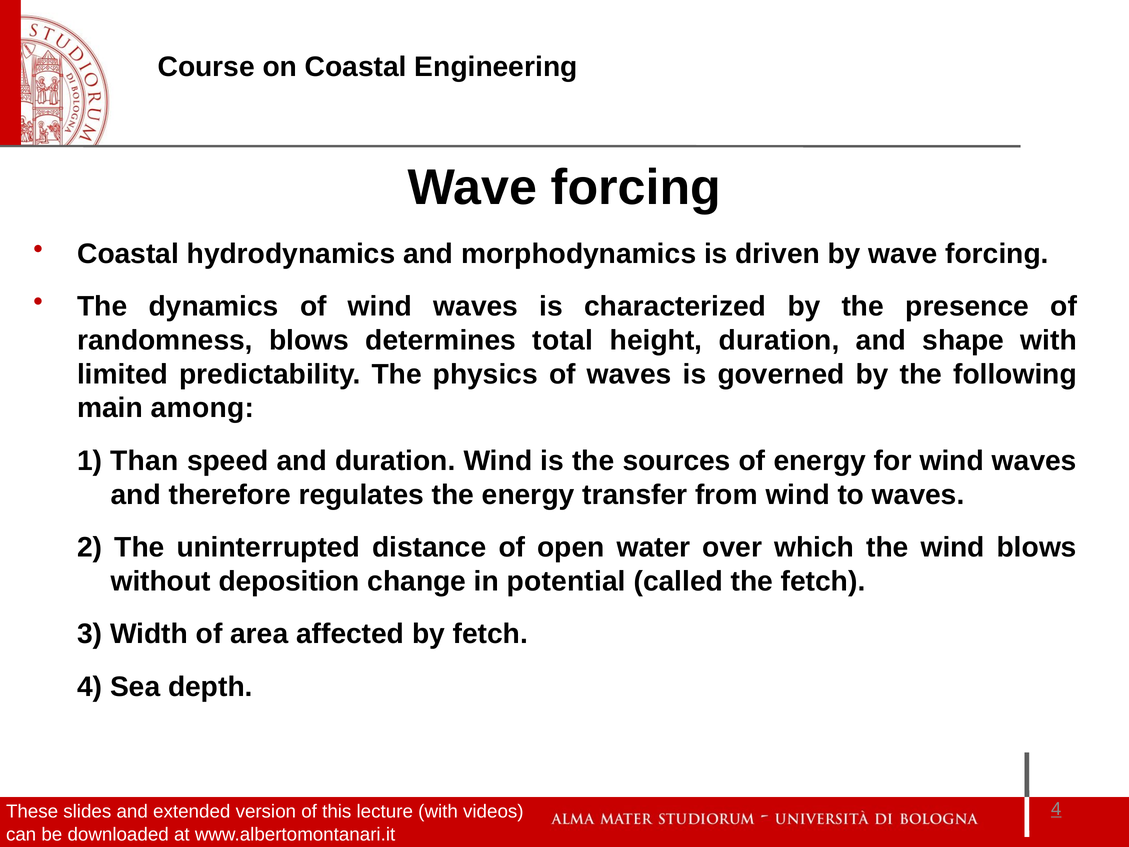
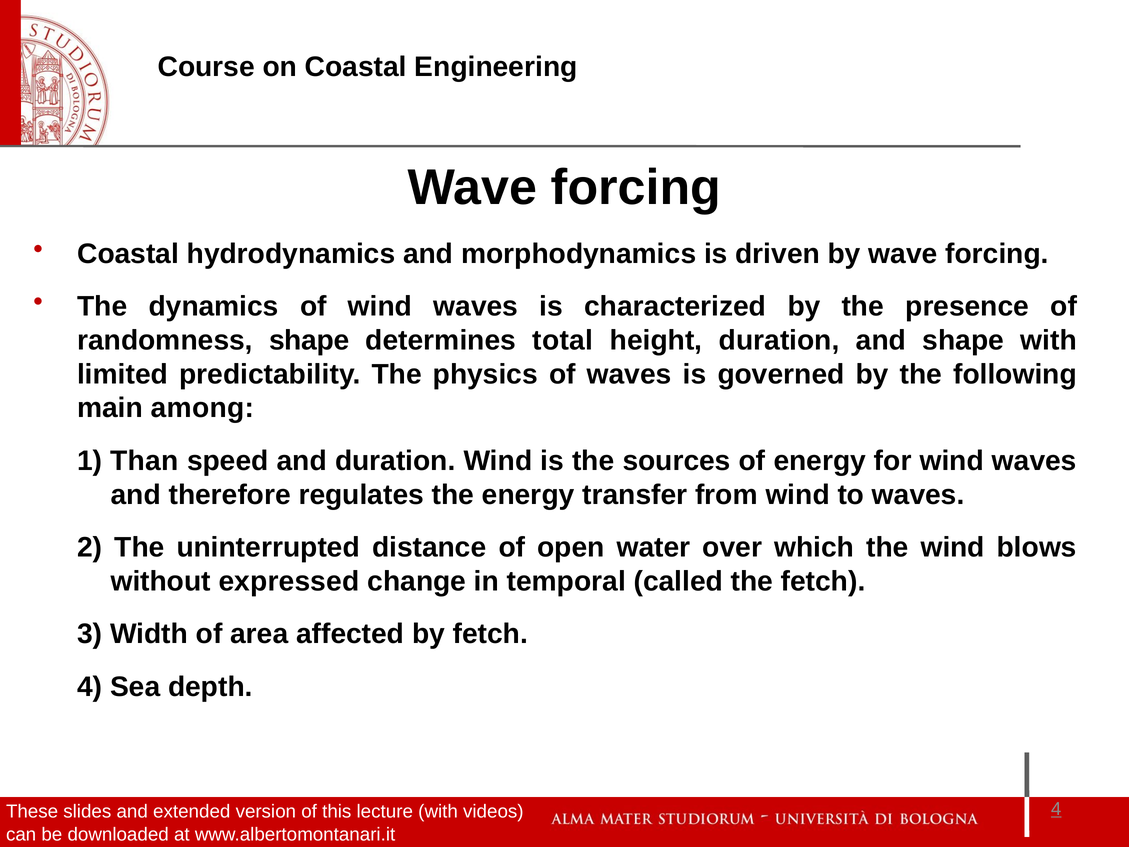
randomness blows: blows -> shape
deposition: deposition -> expressed
potential: potential -> temporal
